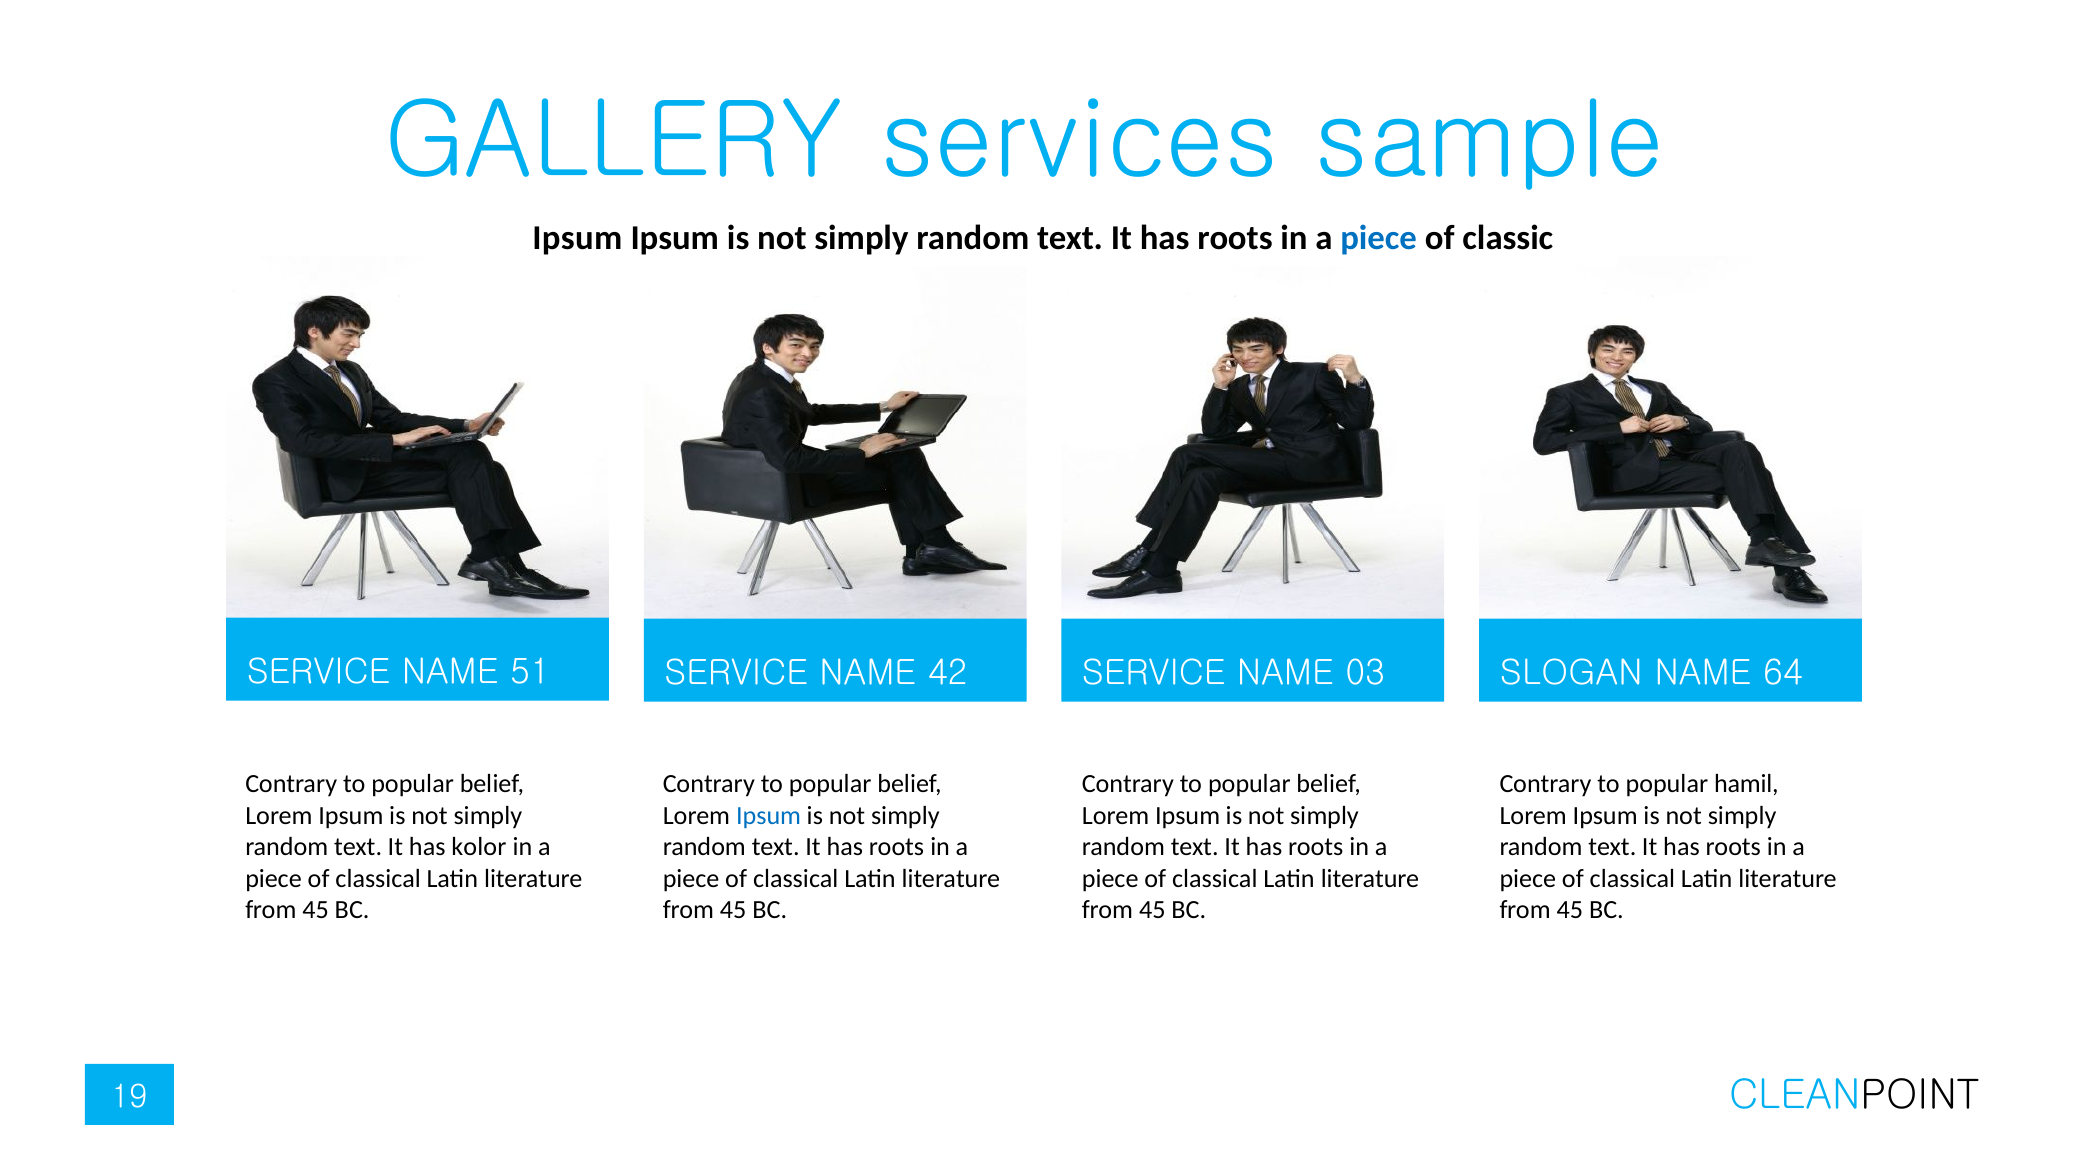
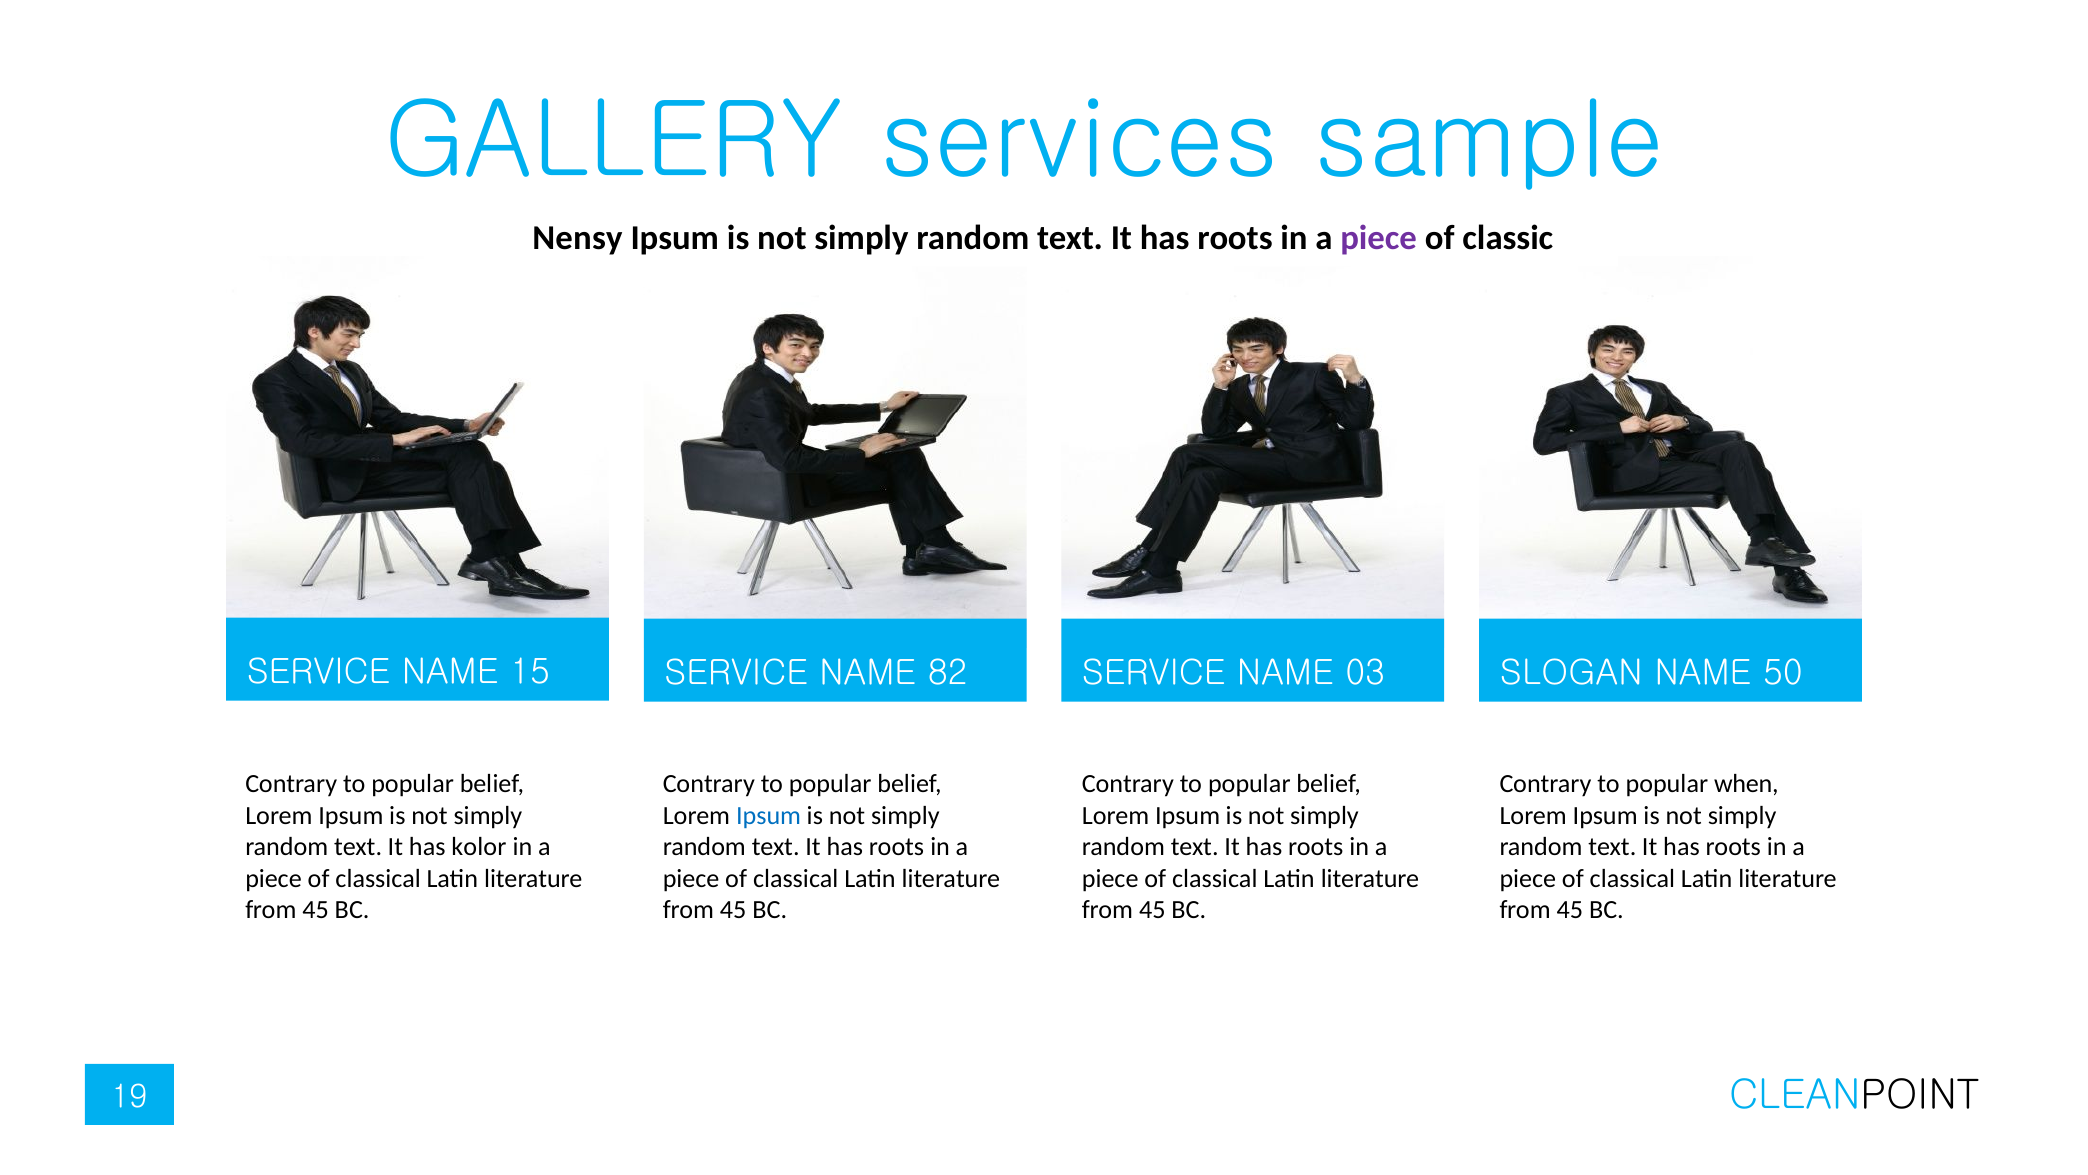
Ipsum at (577, 238): Ipsum -> Nensy
piece at (1379, 238) colour: blue -> purple
51: 51 -> 15
42: 42 -> 82
64: 64 -> 50
hamil: hamil -> when
